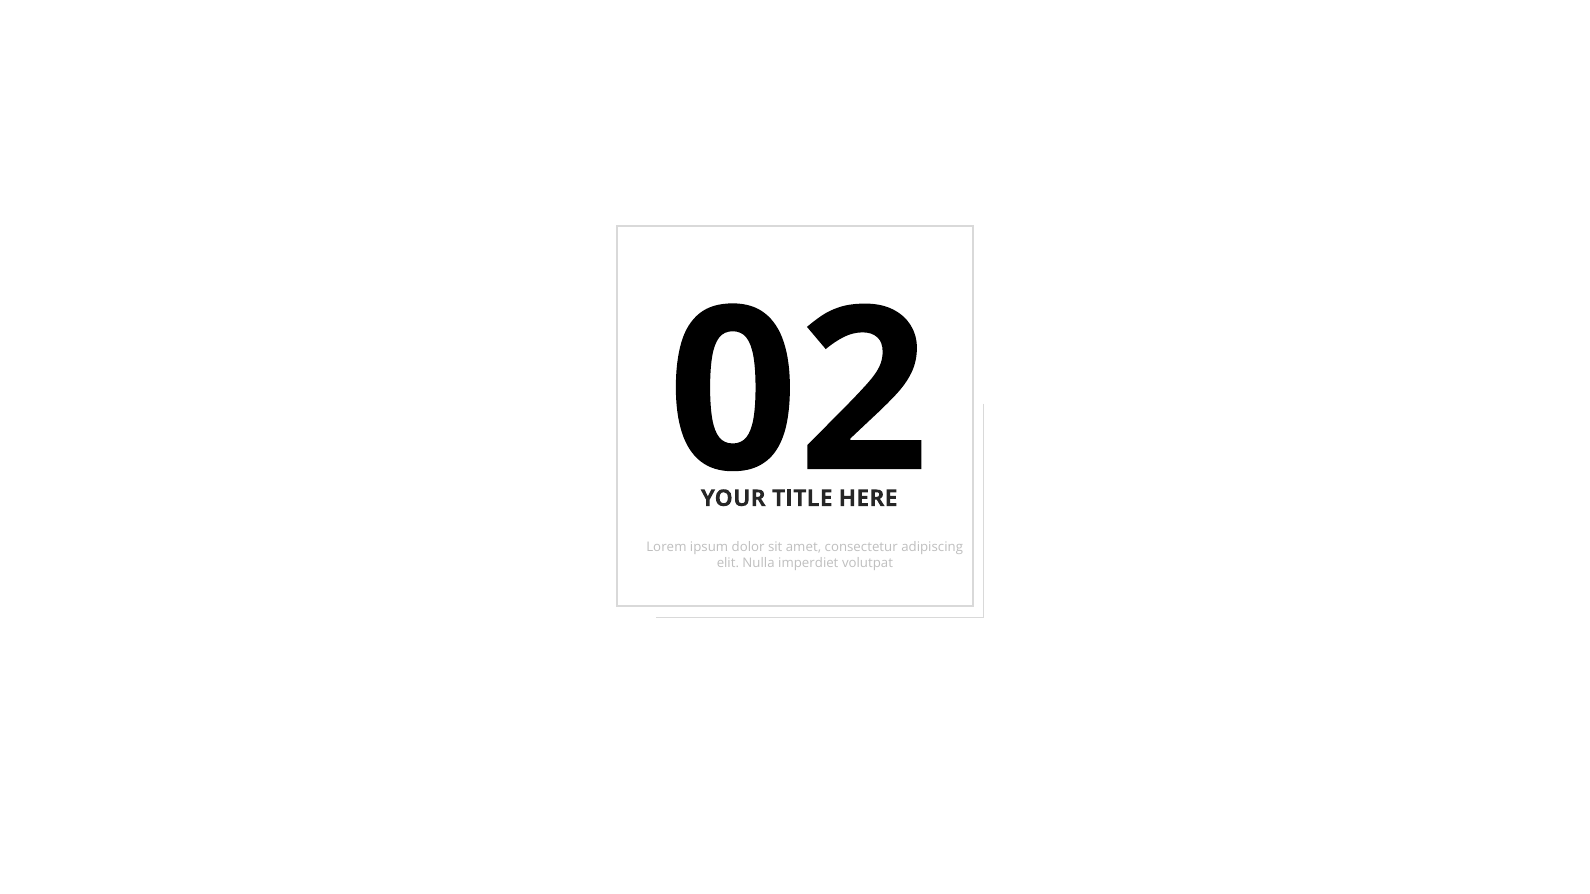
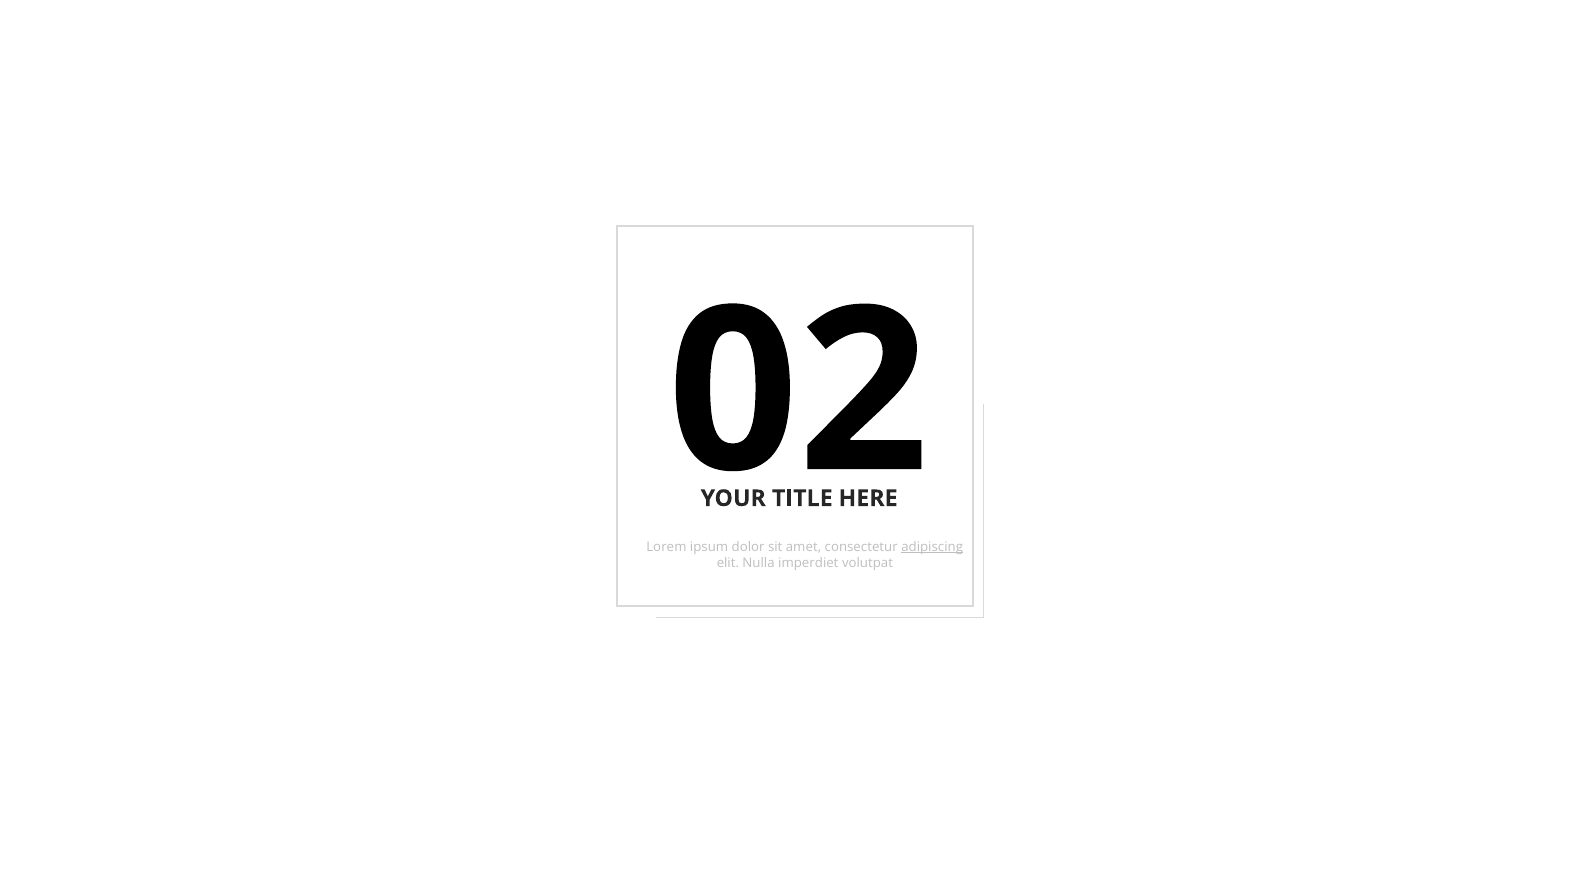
adipiscing underline: none -> present
